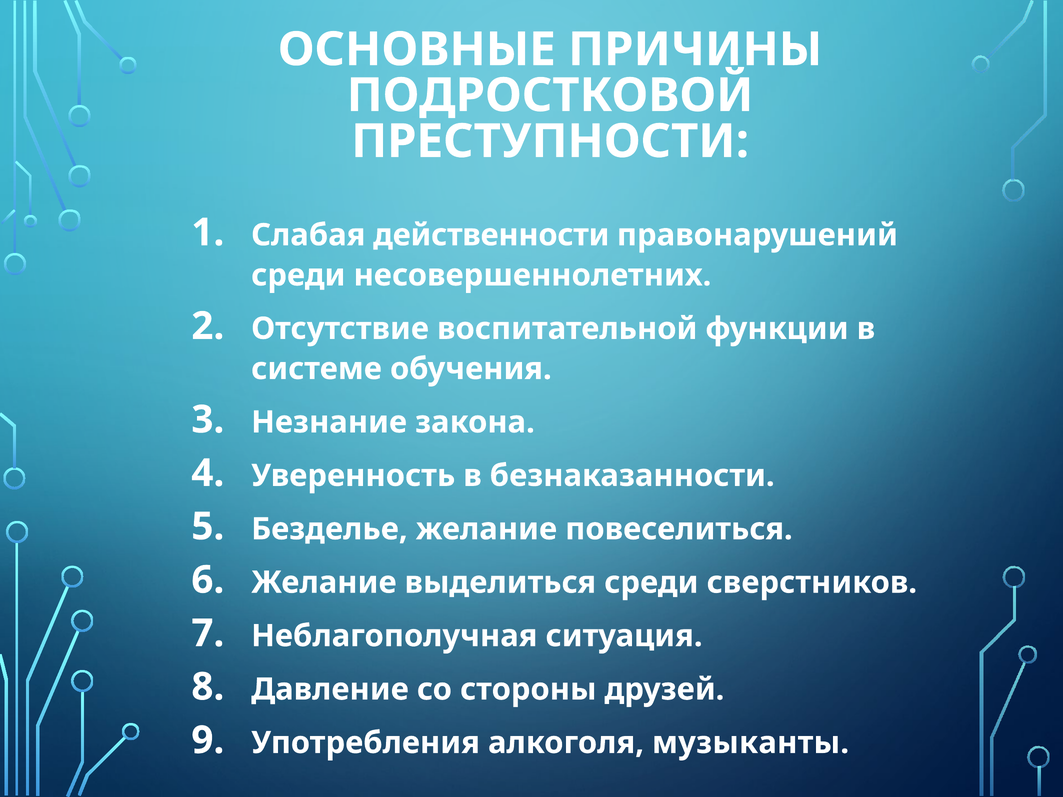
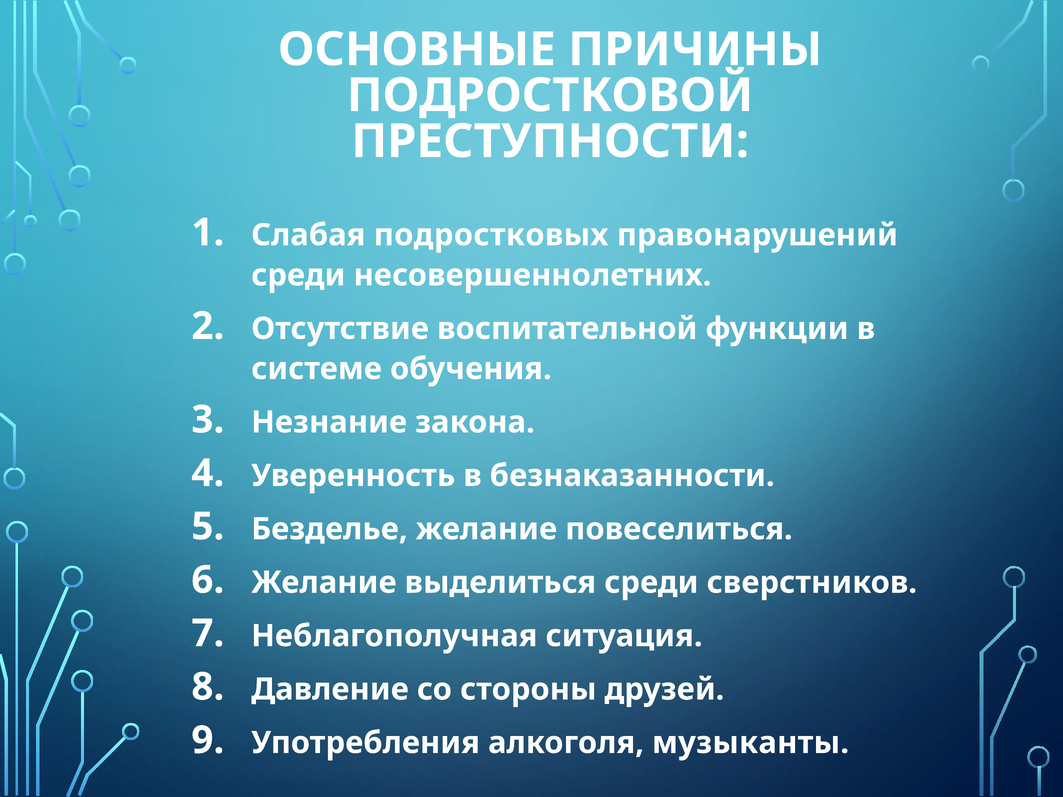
действенности: действенности -> подростковых
